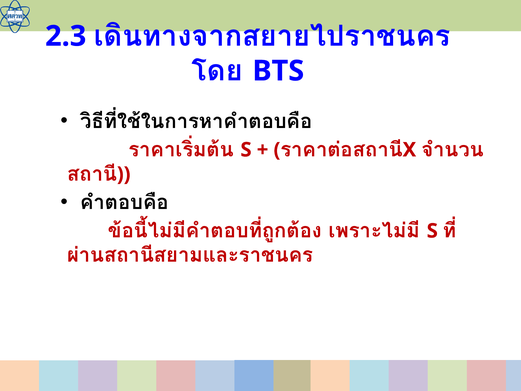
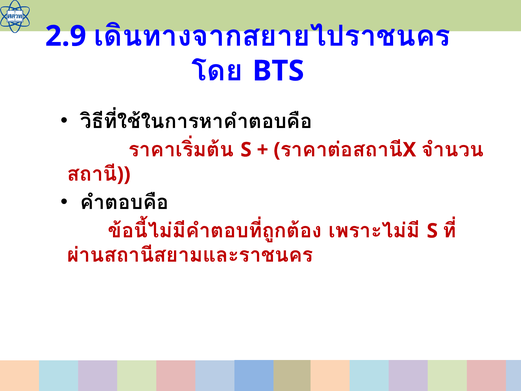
2.3: 2.3 -> 2.9
